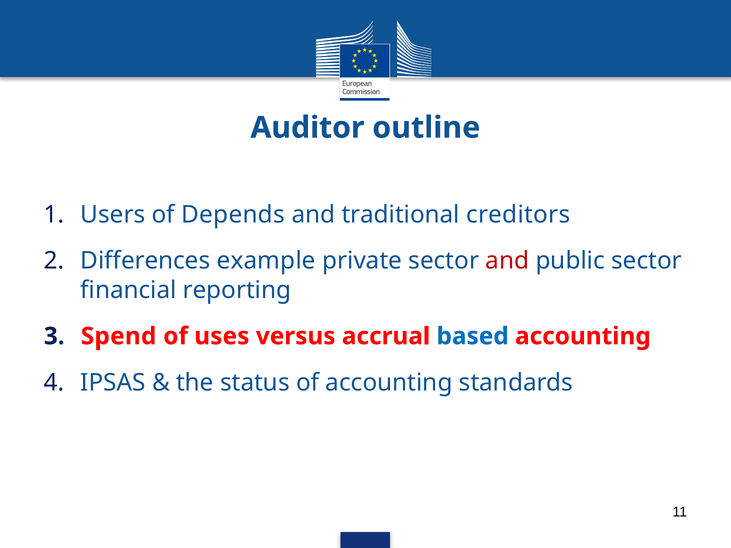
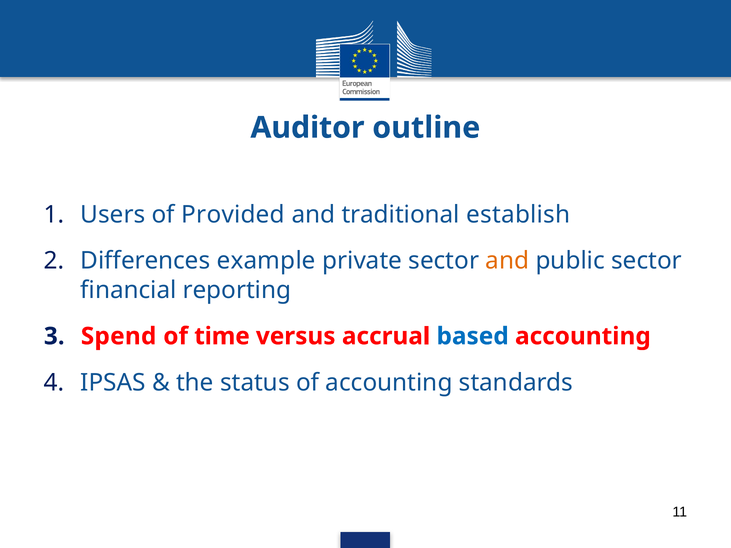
Depends: Depends -> Provided
creditors: creditors -> establish
and at (507, 261) colour: red -> orange
uses: uses -> time
